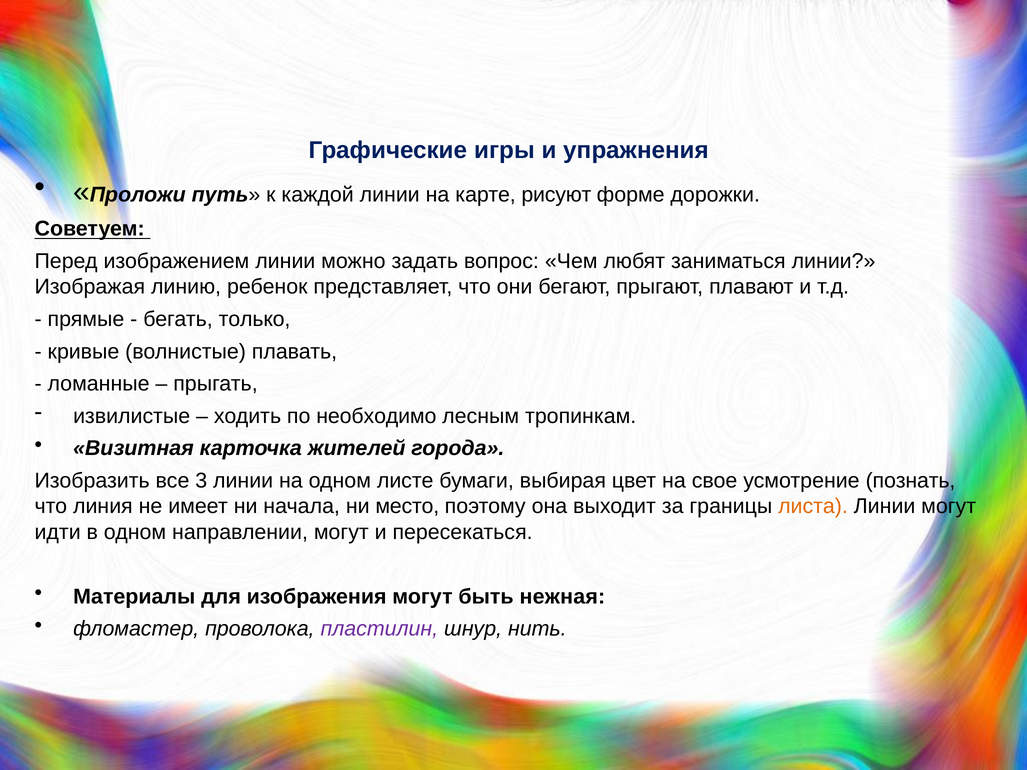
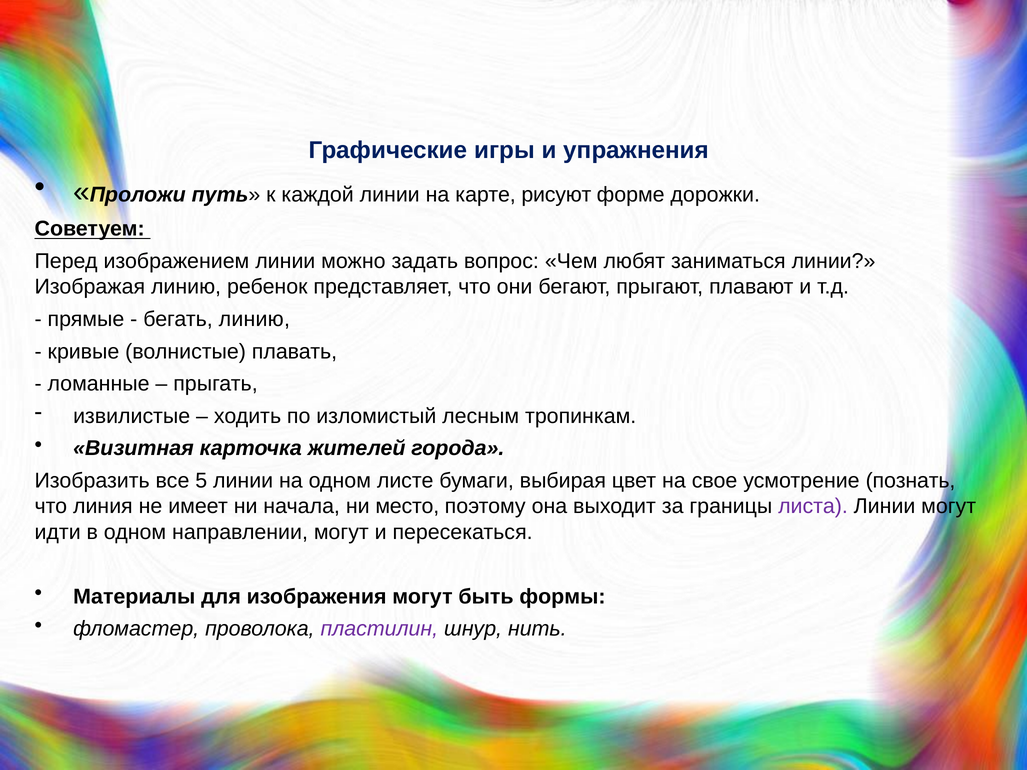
бегать только: только -> линию
необходимо: необходимо -> изломистый
3: 3 -> 5
листа colour: orange -> purple
нежная: нежная -> формы
